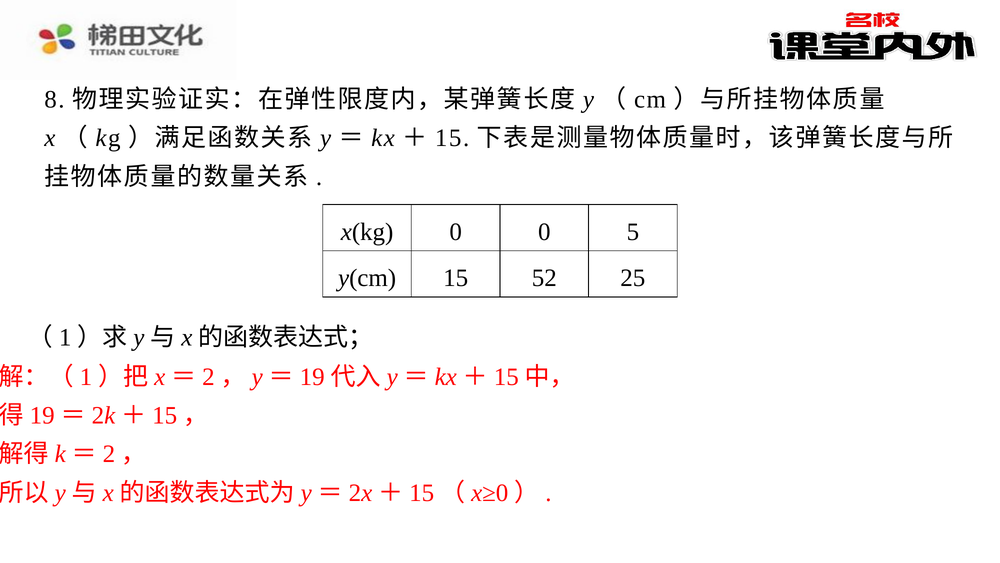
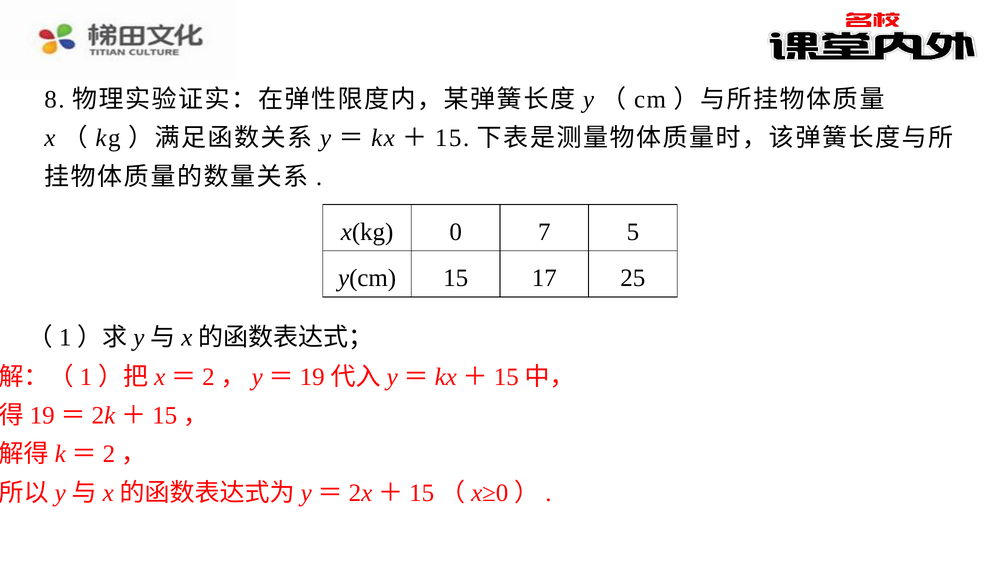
0 0: 0 -> 7
52: 52 -> 17
